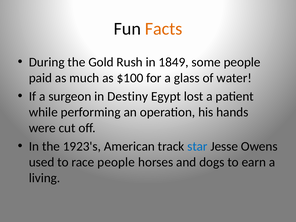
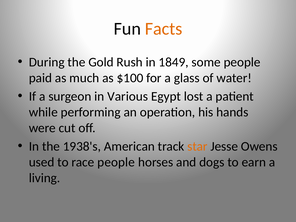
Destiny: Destiny -> Various
1923's: 1923's -> 1938's
star colour: blue -> orange
